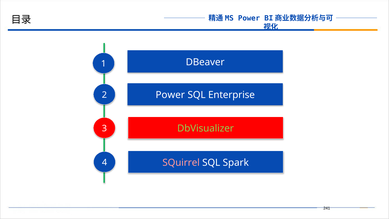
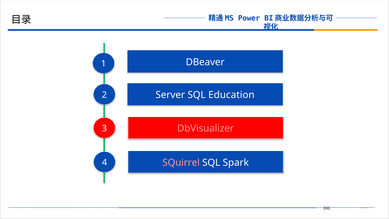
Power at (170, 95): Power -> Server
Enterprise: Enterprise -> Education
DbVisualizer colour: light green -> pink
